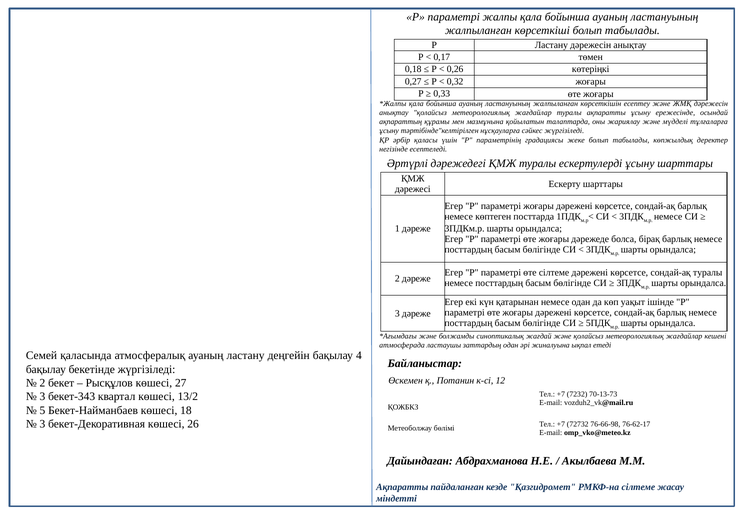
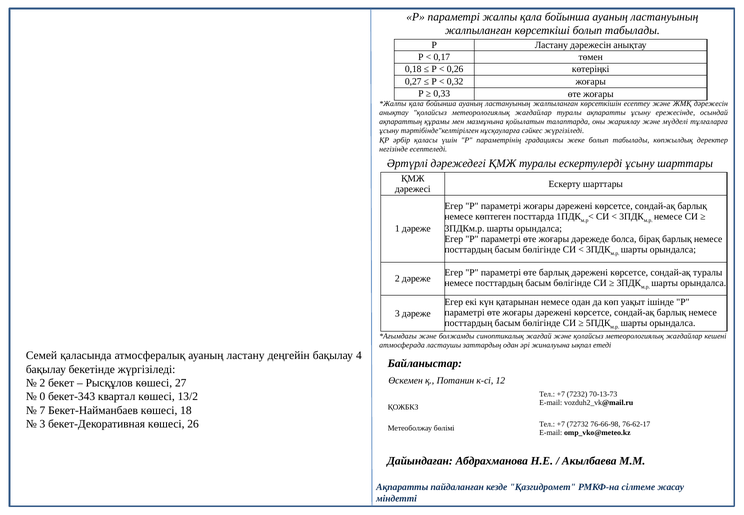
өте сілтеме: сілтеме -> барлық
3 at (42, 397): 3 -> 0
5: 5 -> 7
